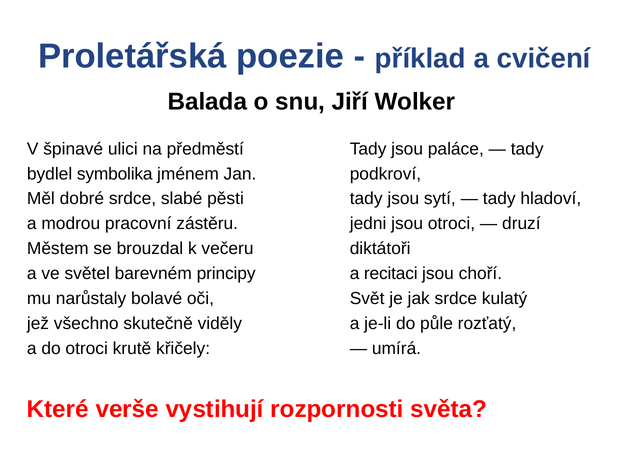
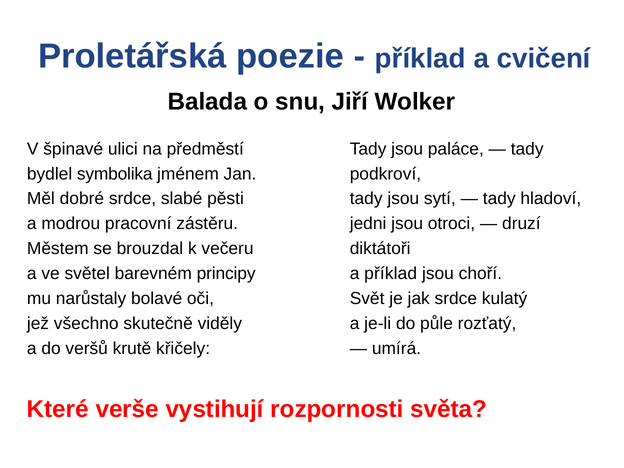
a recitaci: recitaci -> příklad
do otroci: otroci -> veršů
